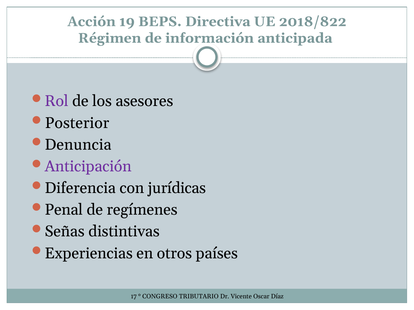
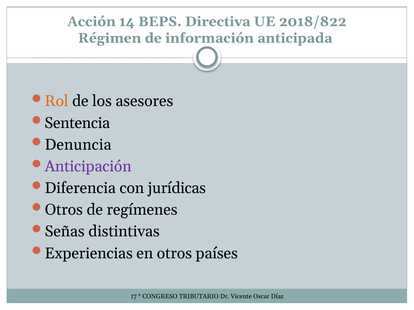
19: 19 -> 14
Rol colour: purple -> orange
Posterior: Posterior -> Sentencia
Penal at (64, 210): Penal -> Otros
